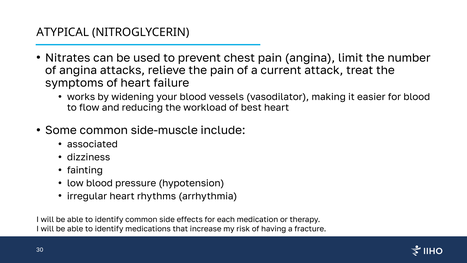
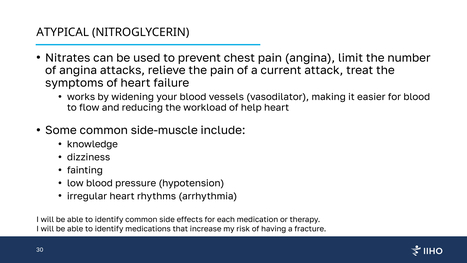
best: best -> help
associated: associated -> knowledge
